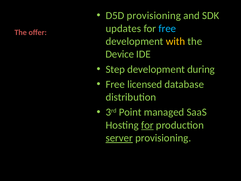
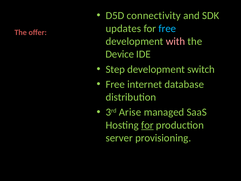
D5D provisioning: provisioning -> connectivity
with colour: yellow -> pink
during: during -> switch
licensed: licensed -> internet
Point: Point -> Arise
server underline: present -> none
